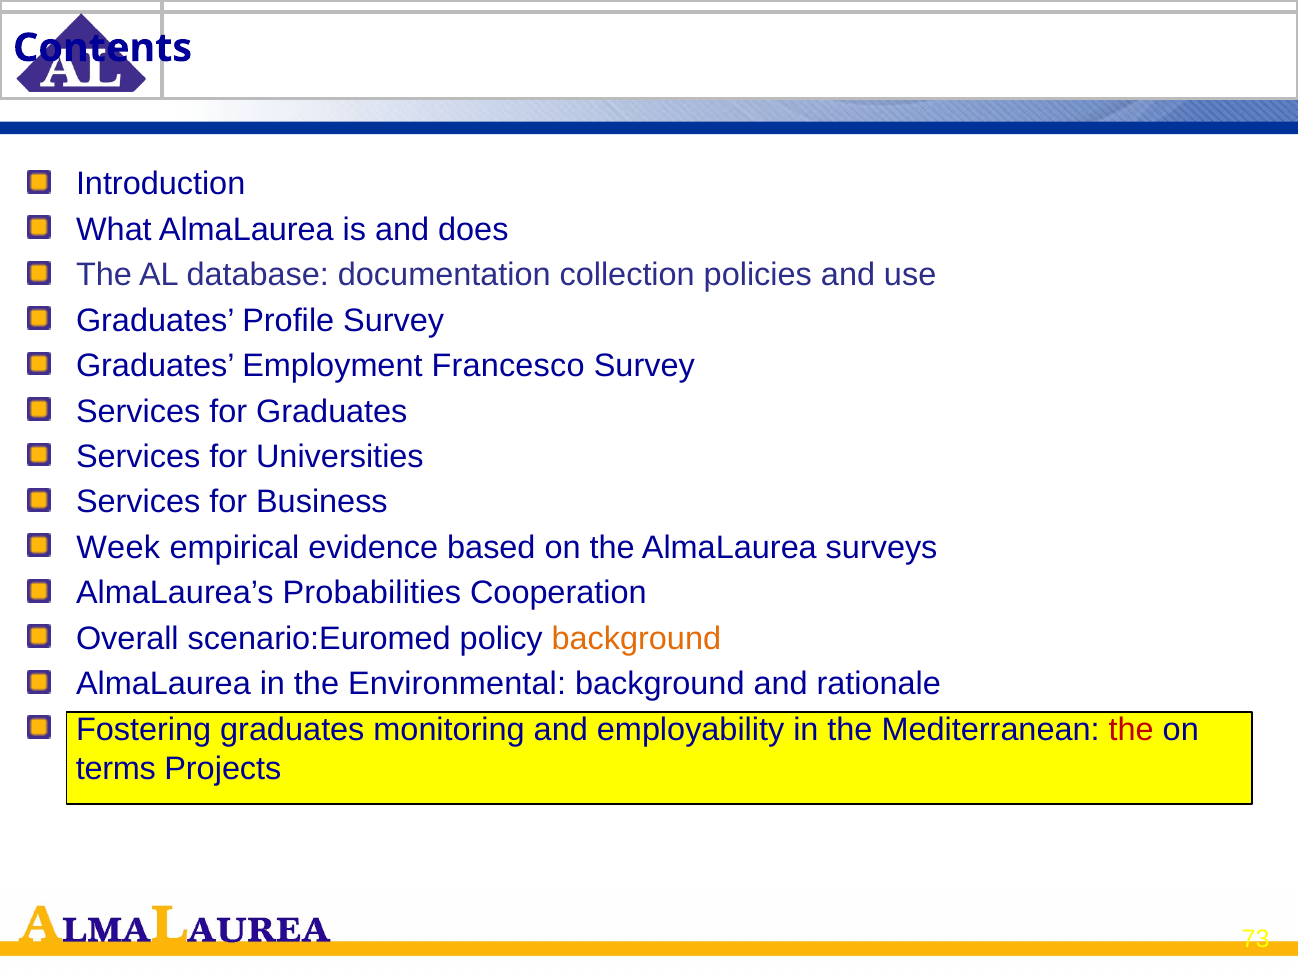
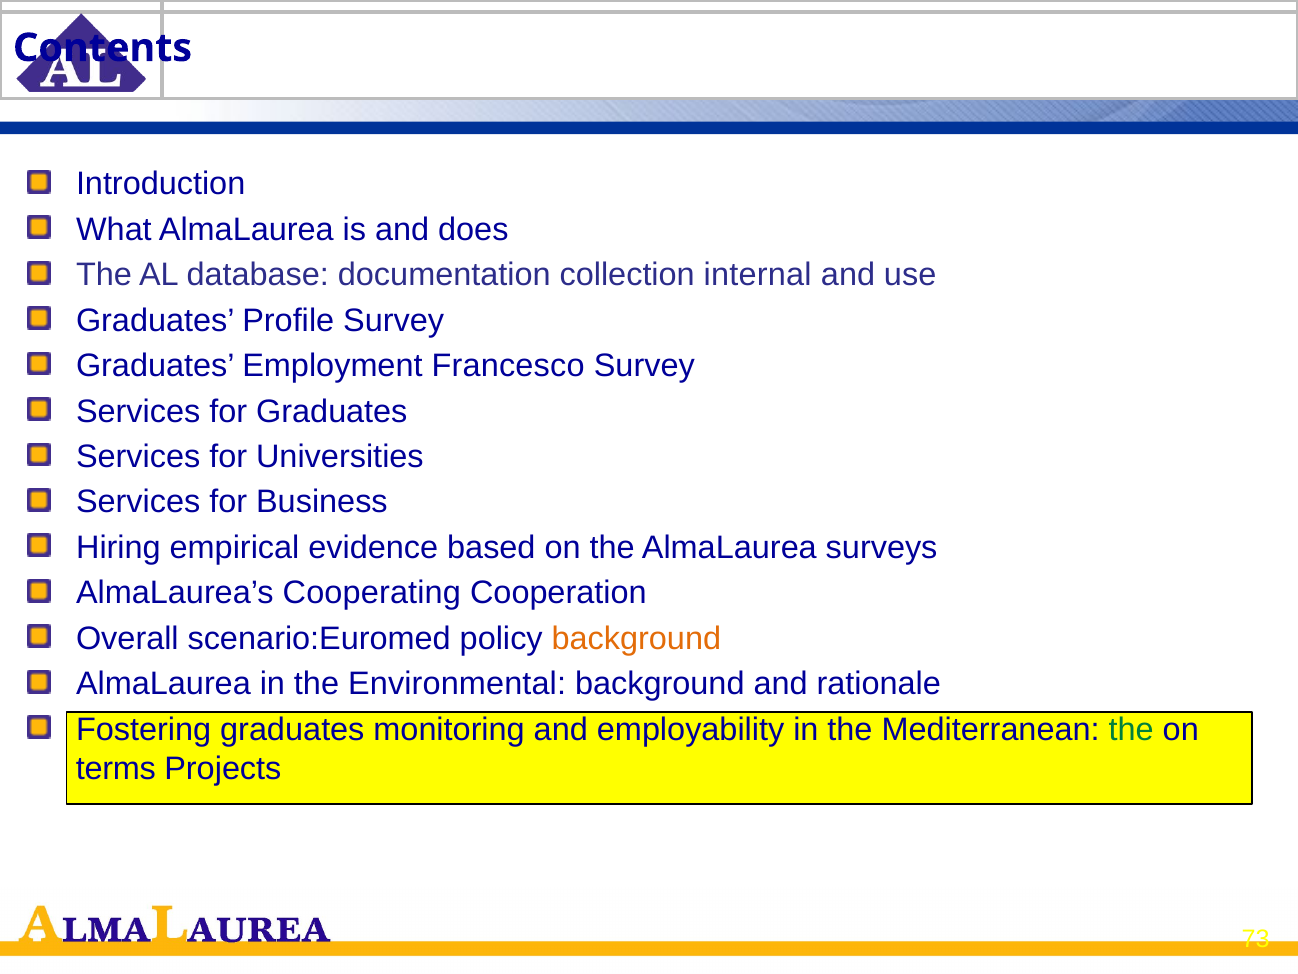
policies: policies -> internal
Week: Week -> Hiring
Probabilities: Probabilities -> Cooperating
the at (1131, 729) colour: red -> green
